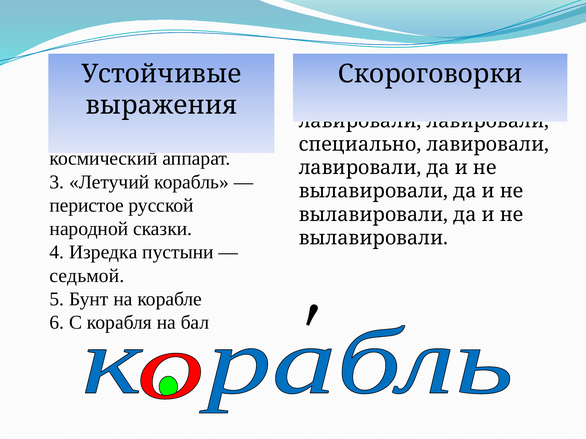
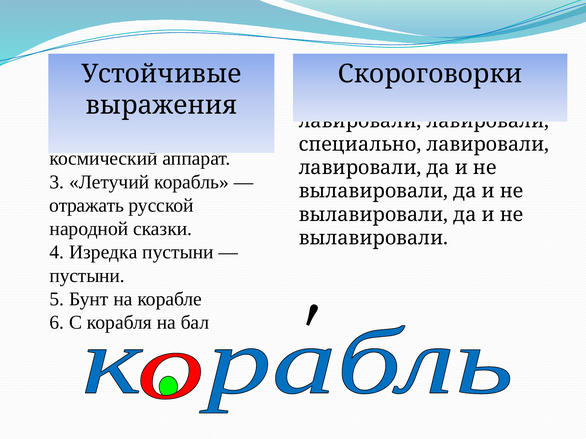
перистое: перистое -> отражать
седьмой at (87, 276): седьмой -> пустыни
